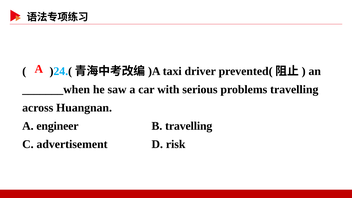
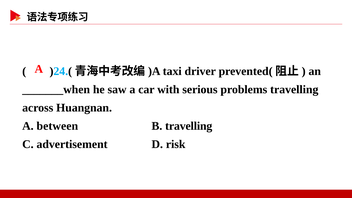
engineer: engineer -> between
